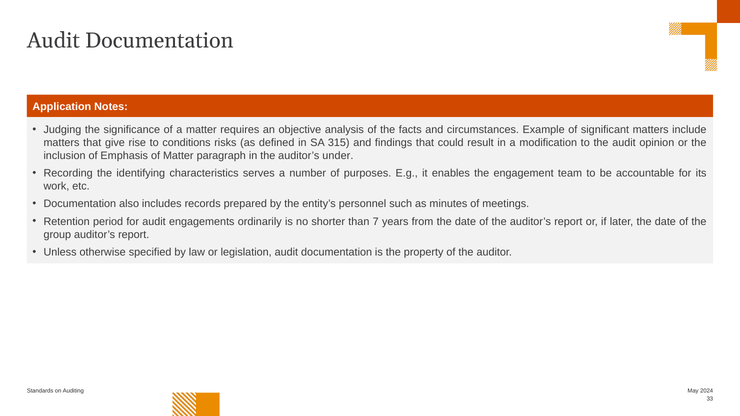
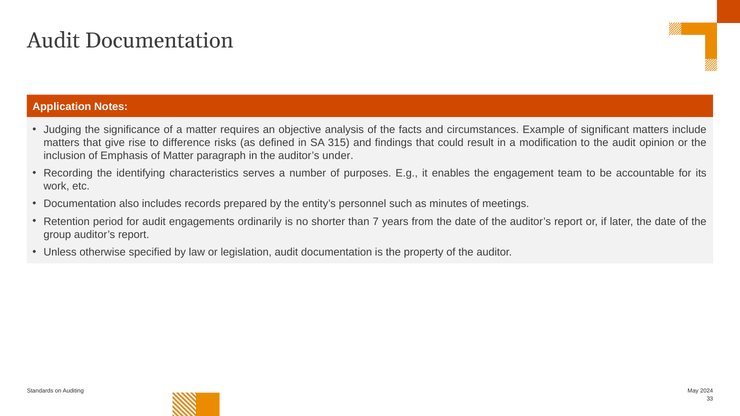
conditions: conditions -> difference
